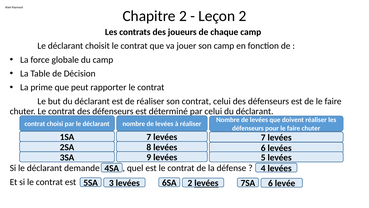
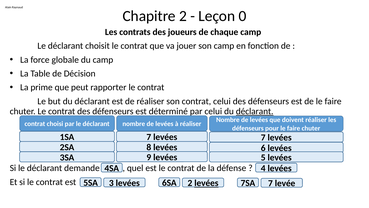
Leçon 2: 2 -> 0
déclarant at (255, 111) underline: none -> present
6SA 6: 6 -> 7
